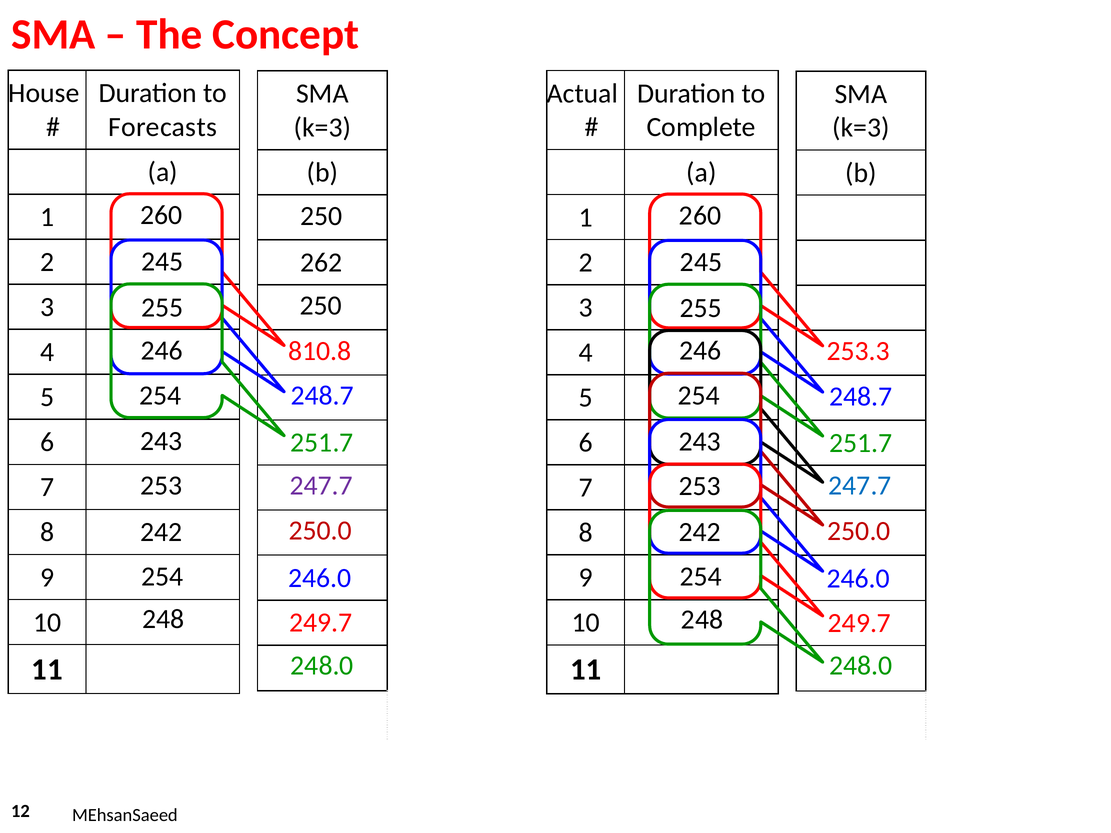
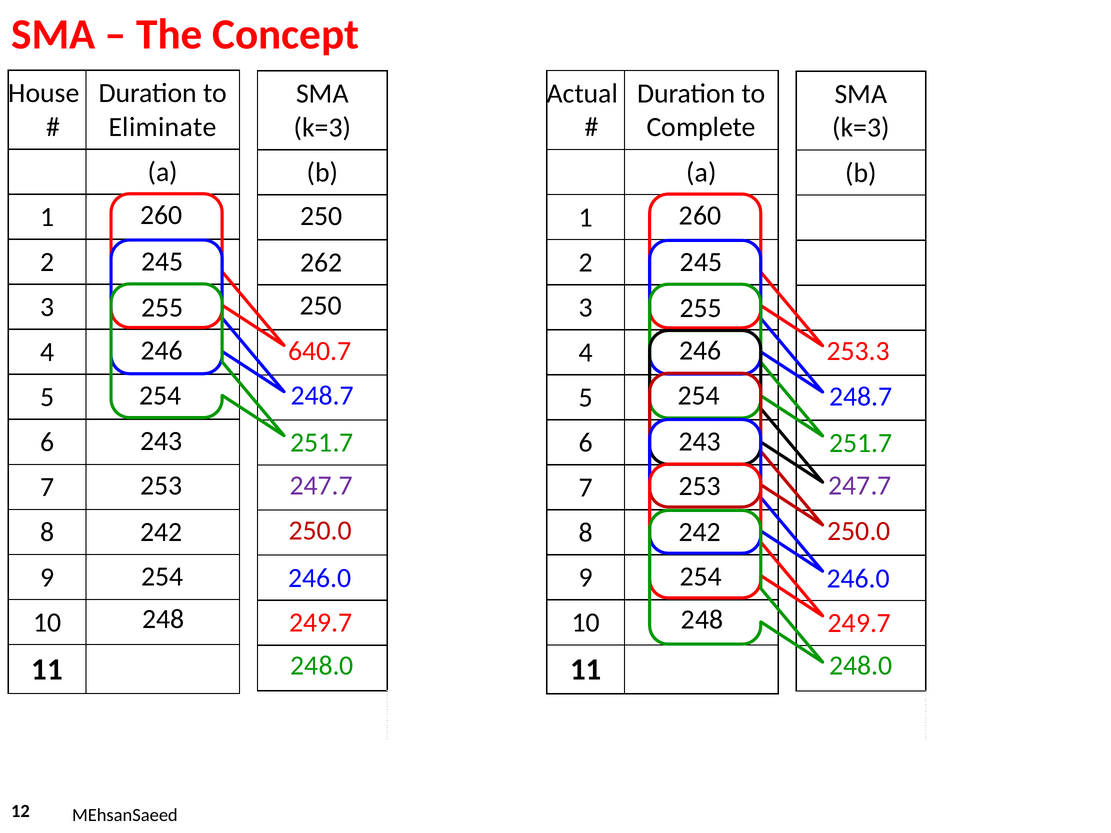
Forecasts: Forecasts -> Eliminate
810.8: 810.8 -> 640.7
247.7 at (860, 486) colour: blue -> purple
